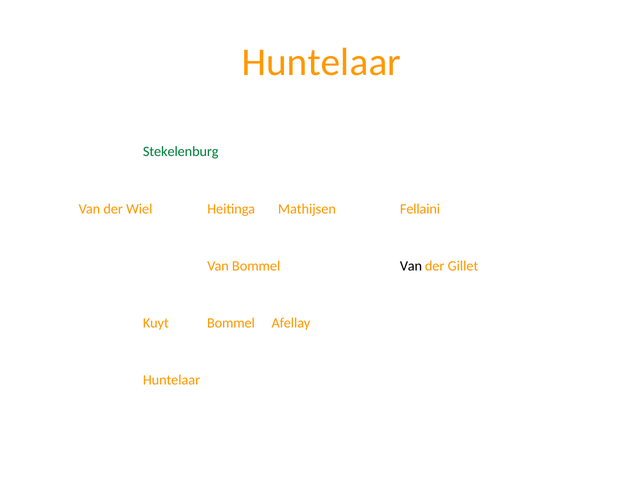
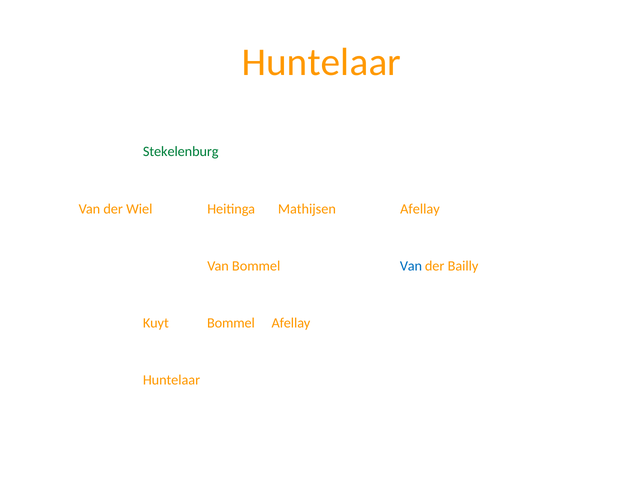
Mathijsen Fellaini: Fellaini -> Afellay
Van at (411, 266) colour: black -> blue
Gillet: Gillet -> Bailly
